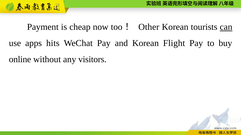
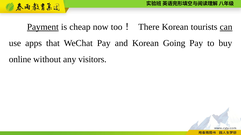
Payment underline: none -> present
Other: Other -> There
hits: hits -> that
Flight: Flight -> Going
